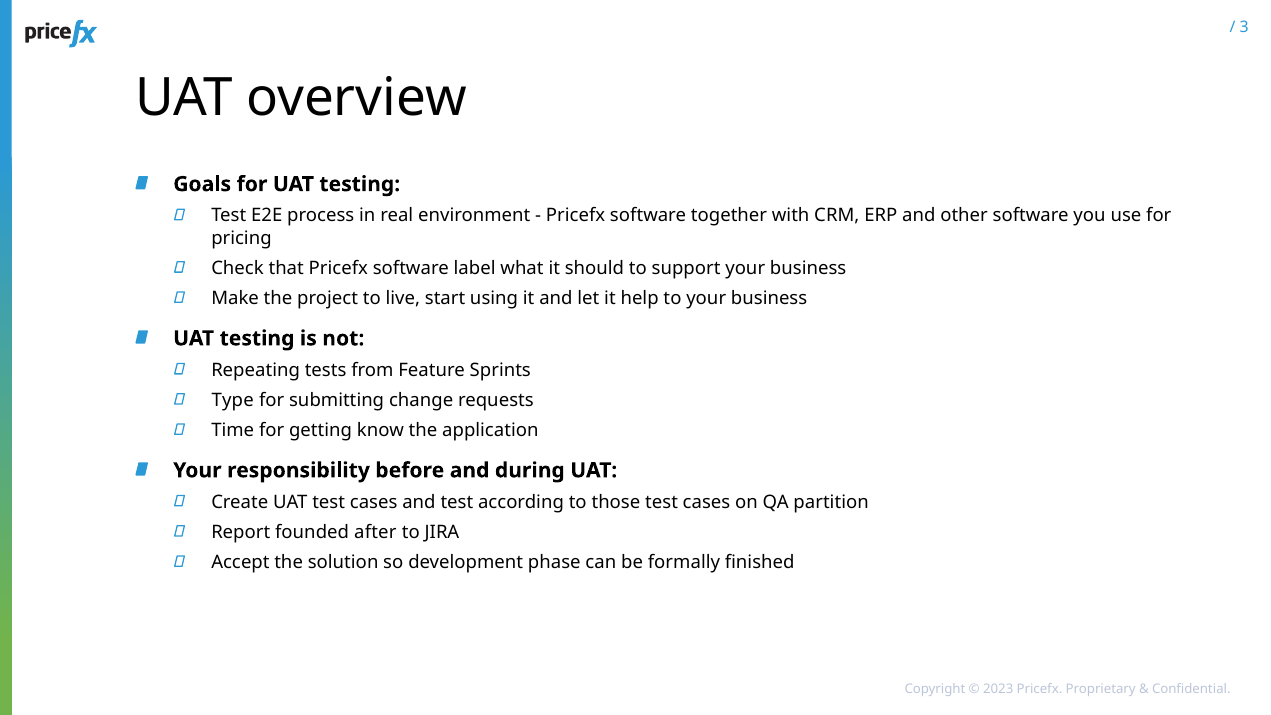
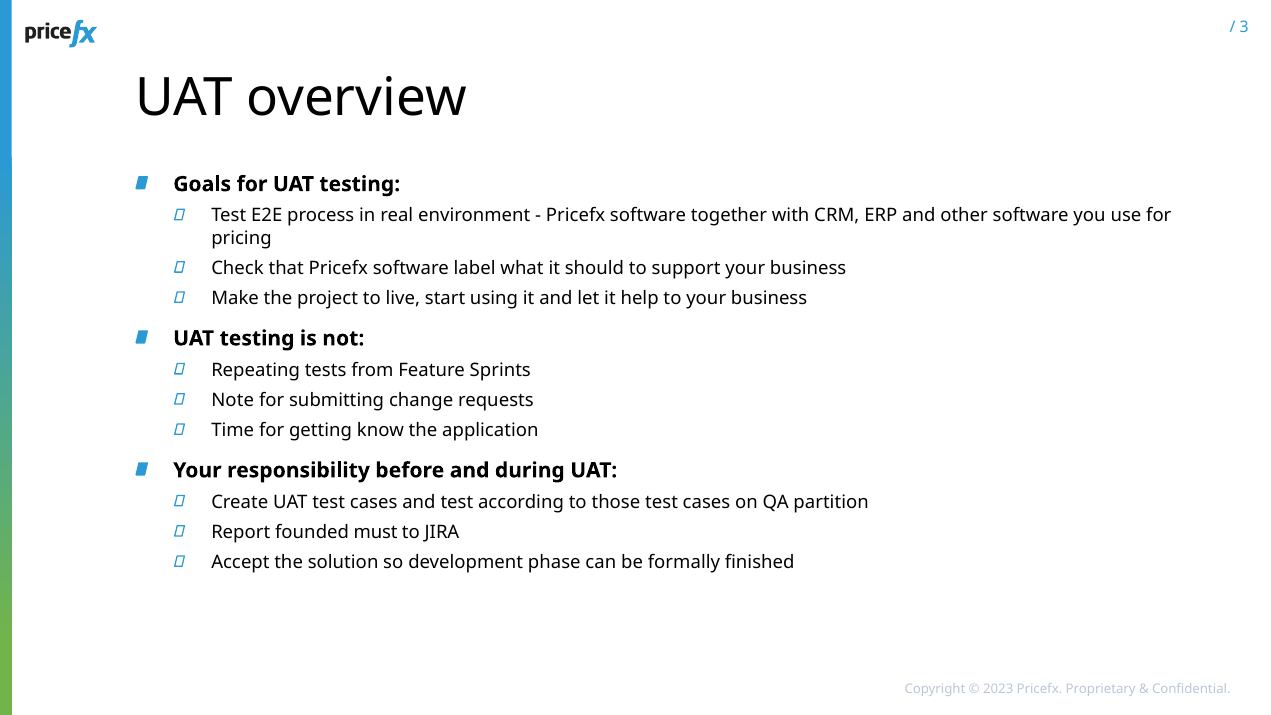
Type: Type -> Note
after: after -> must
